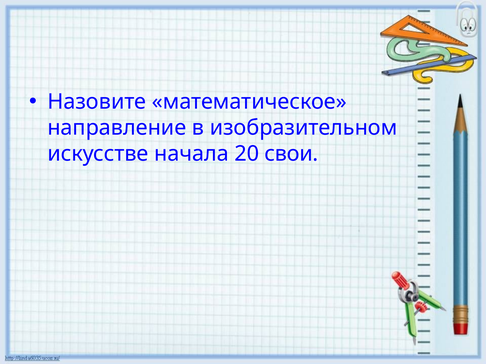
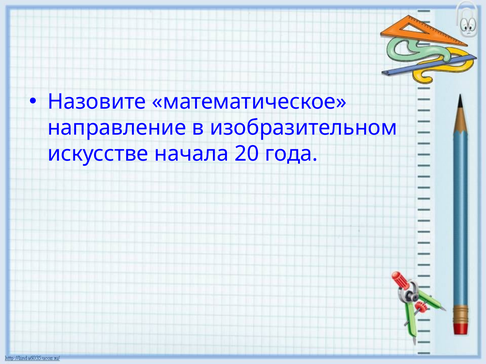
свои: свои -> года
